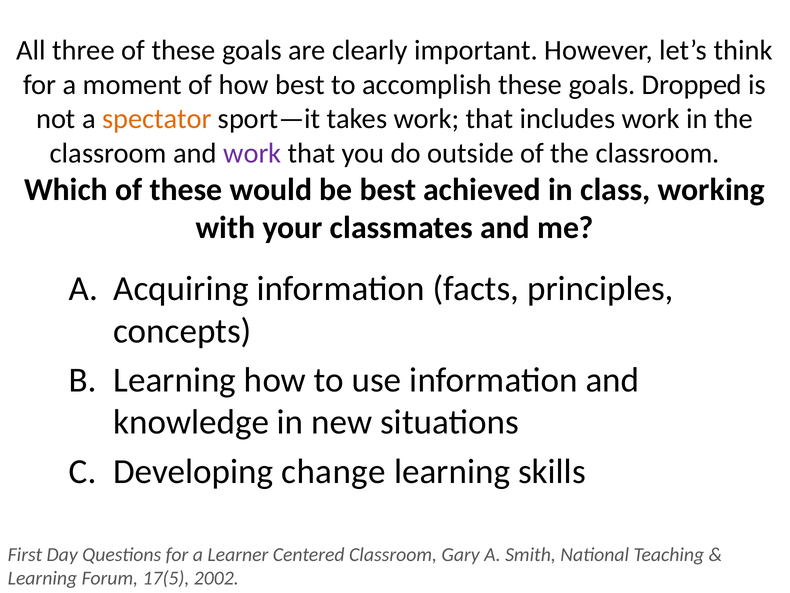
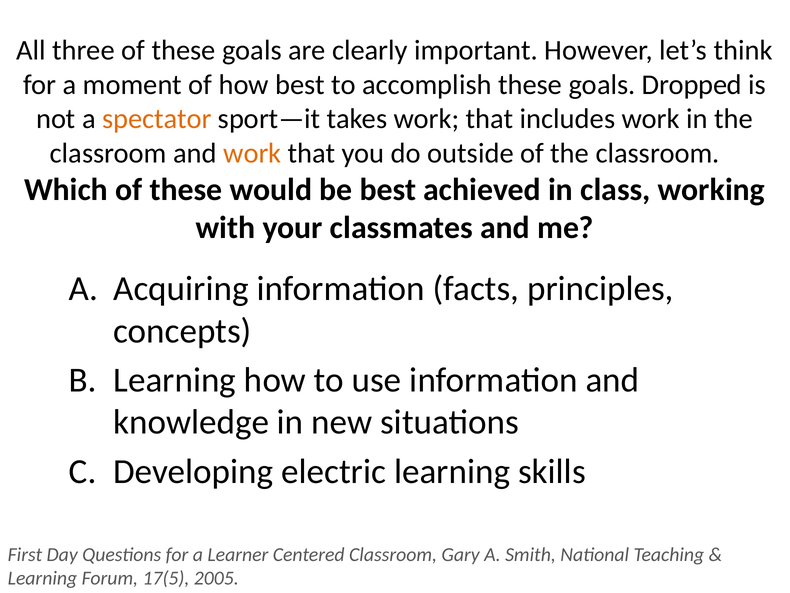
work at (252, 153) colour: purple -> orange
change: change -> electric
2002: 2002 -> 2005
